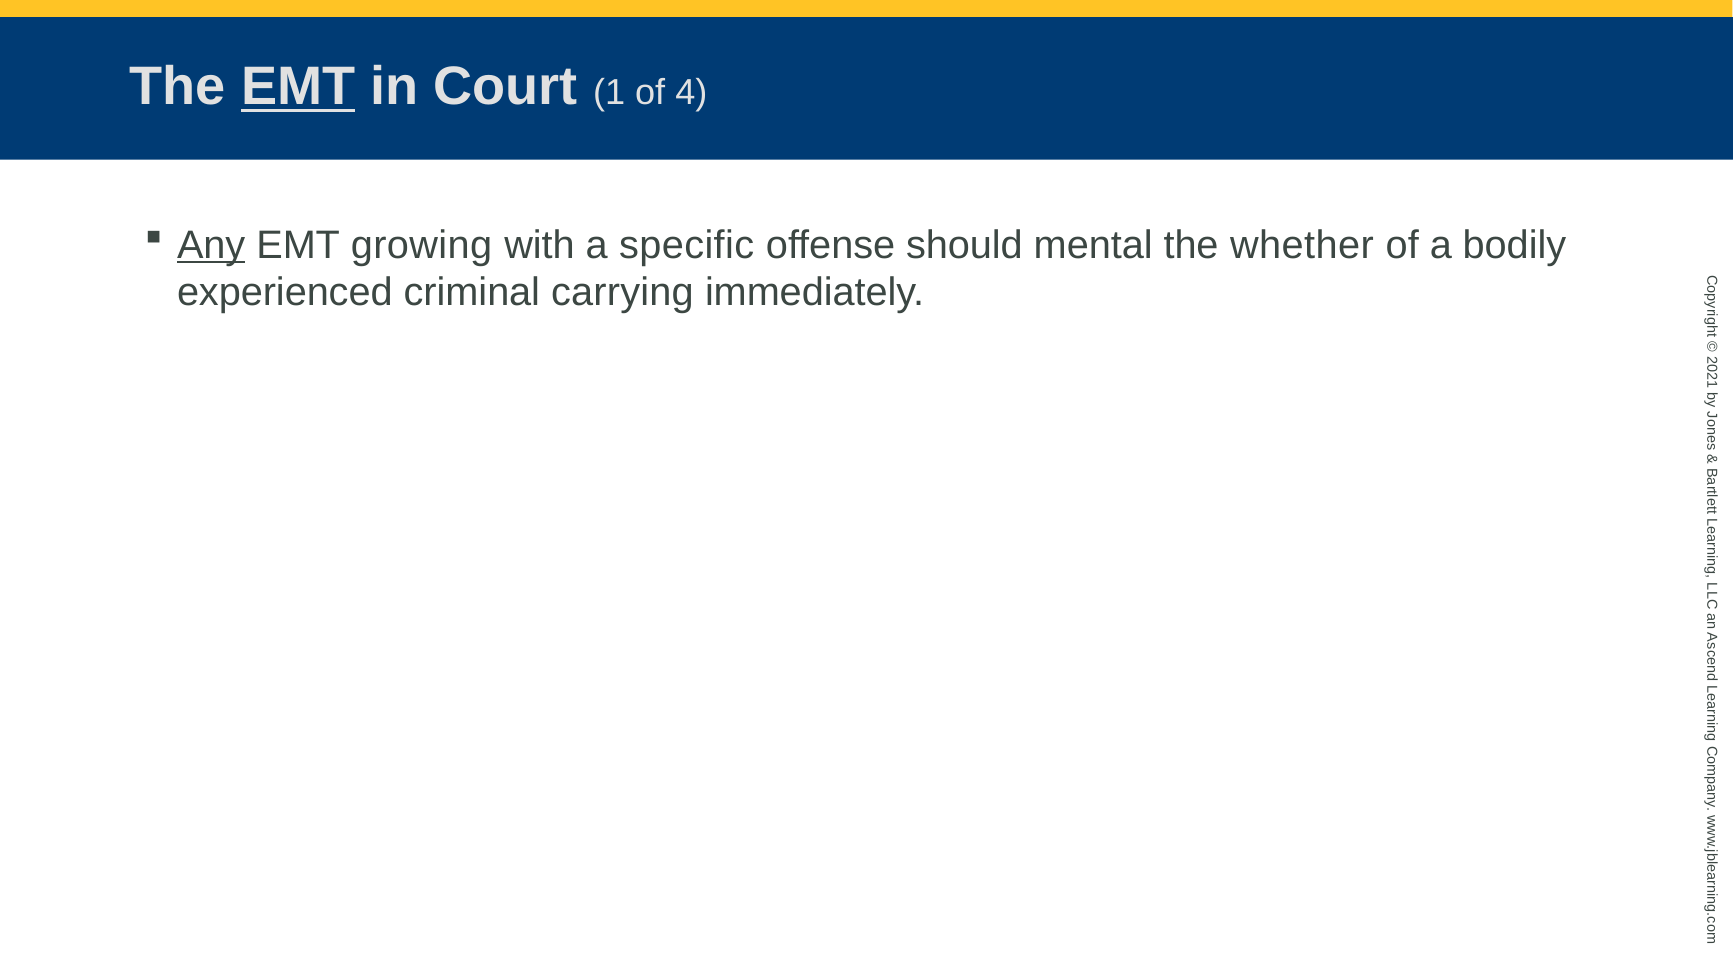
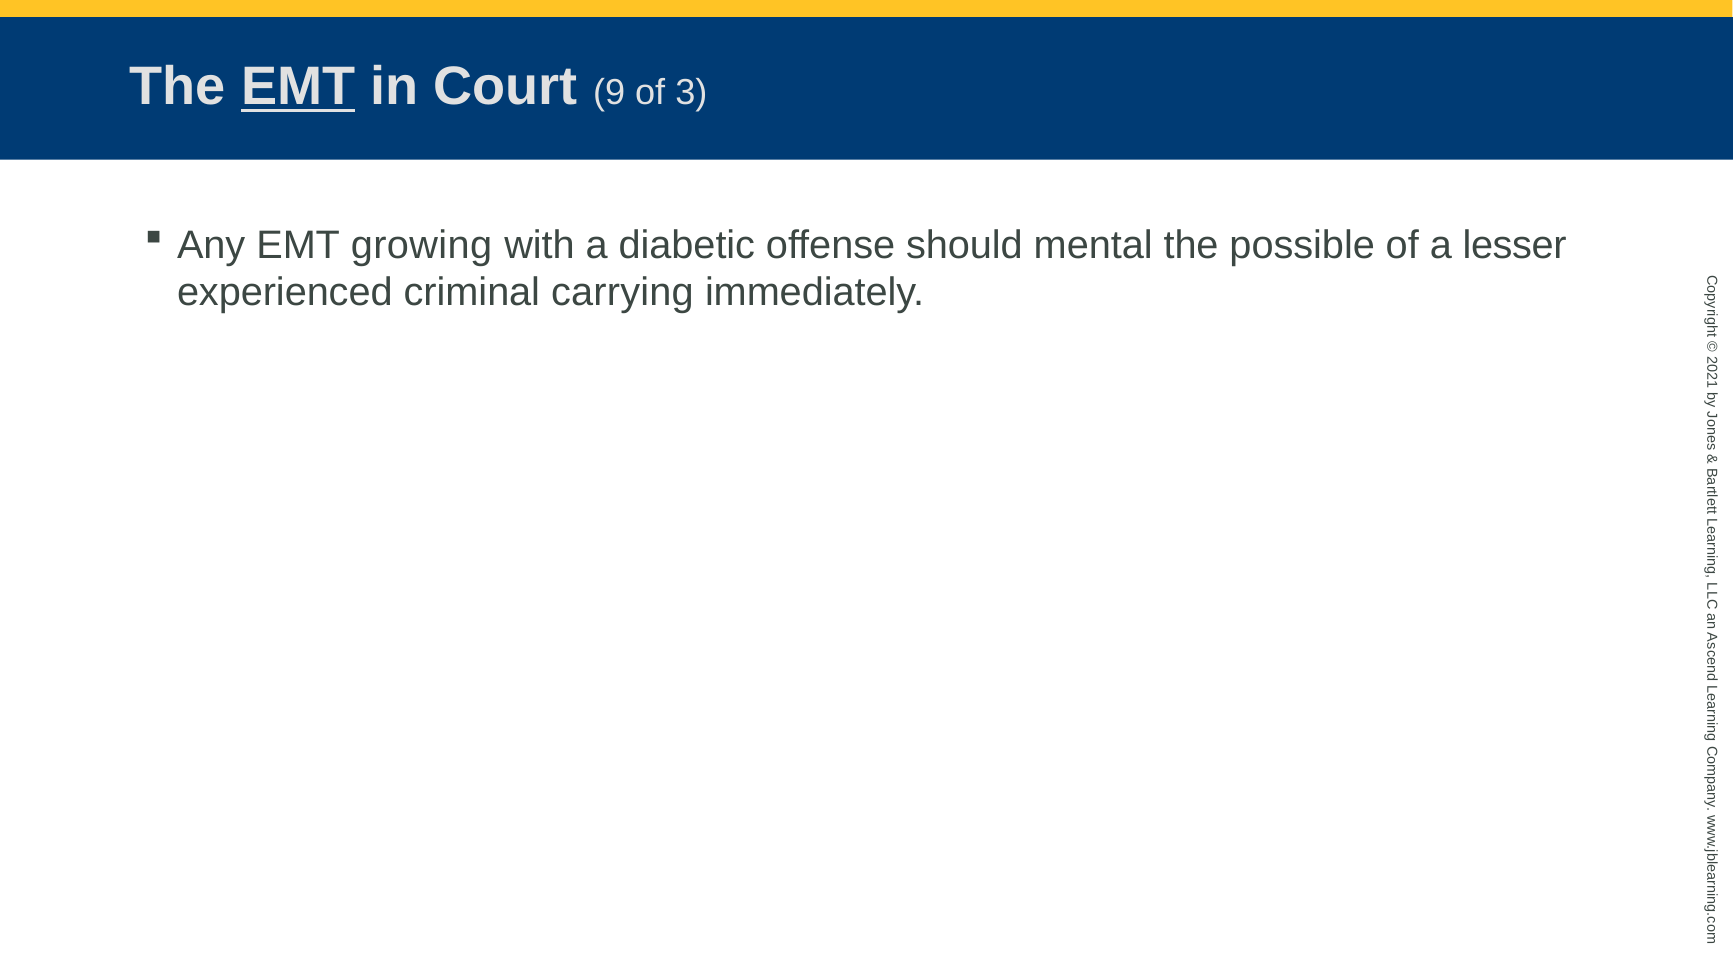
Court 1: 1 -> 9
4: 4 -> 3
Any underline: present -> none
specific: specific -> diabetic
whether: whether -> possible
bodily: bodily -> lesser
